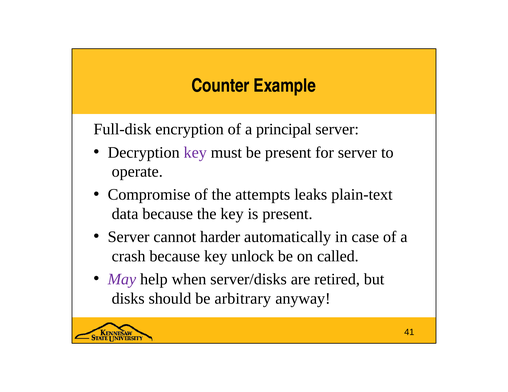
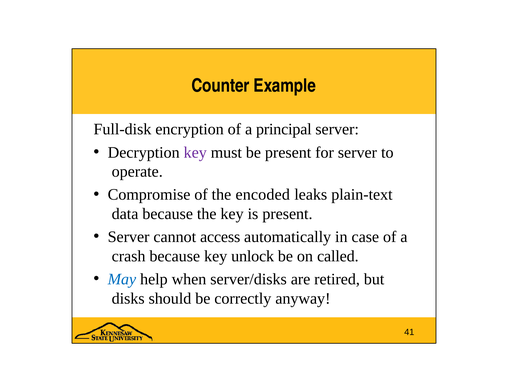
attempts: attempts -> encoded
harder: harder -> access
May colour: purple -> blue
arbitrary: arbitrary -> correctly
